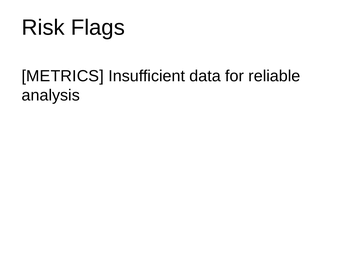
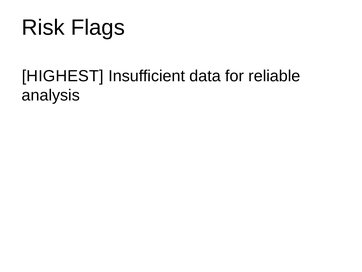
METRICS: METRICS -> HIGHEST
